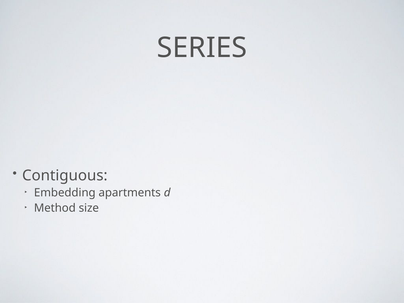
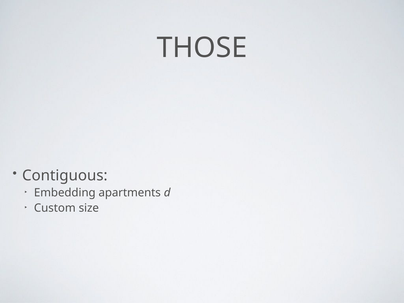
SERIES: SERIES -> THOSE
Method: Method -> Custom
